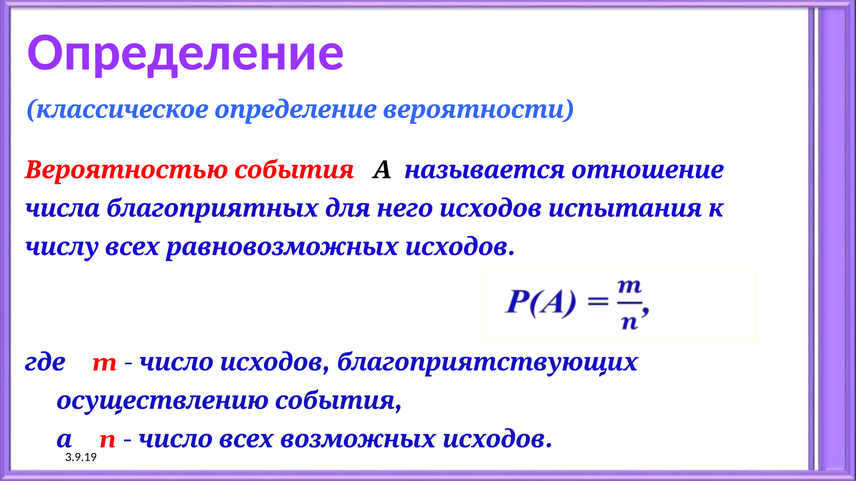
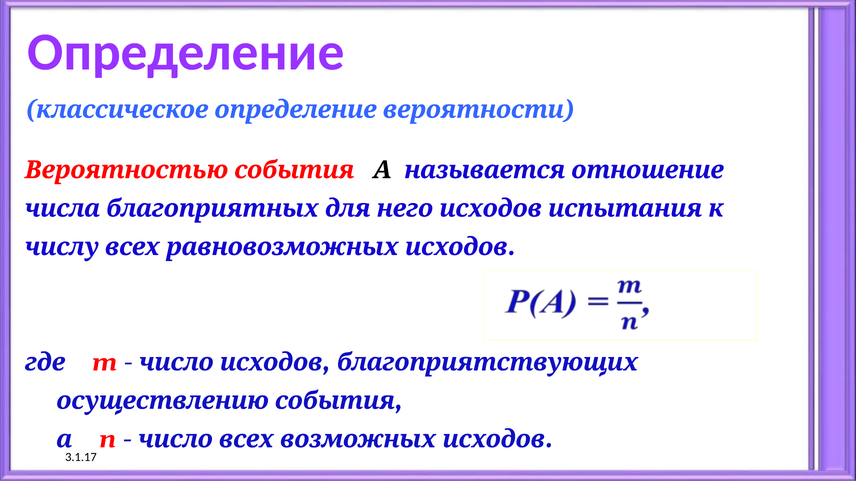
3.9.19: 3.9.19 -> 3.1.17
